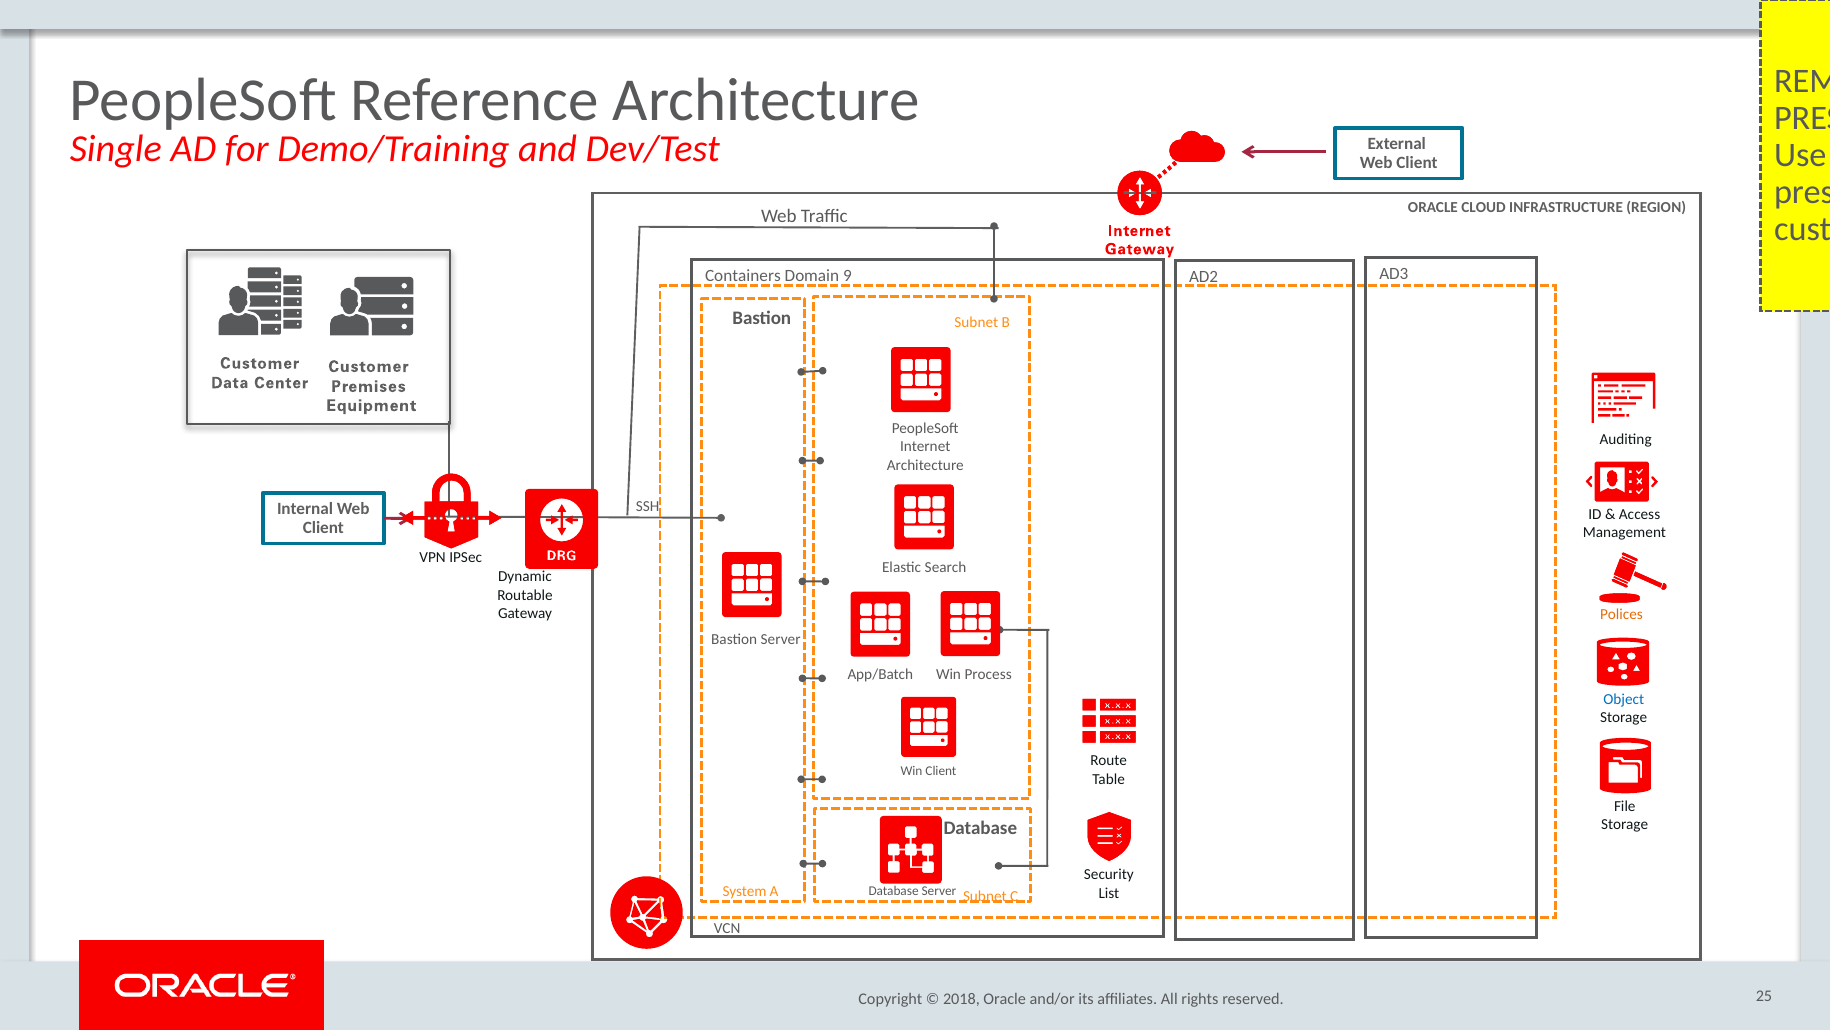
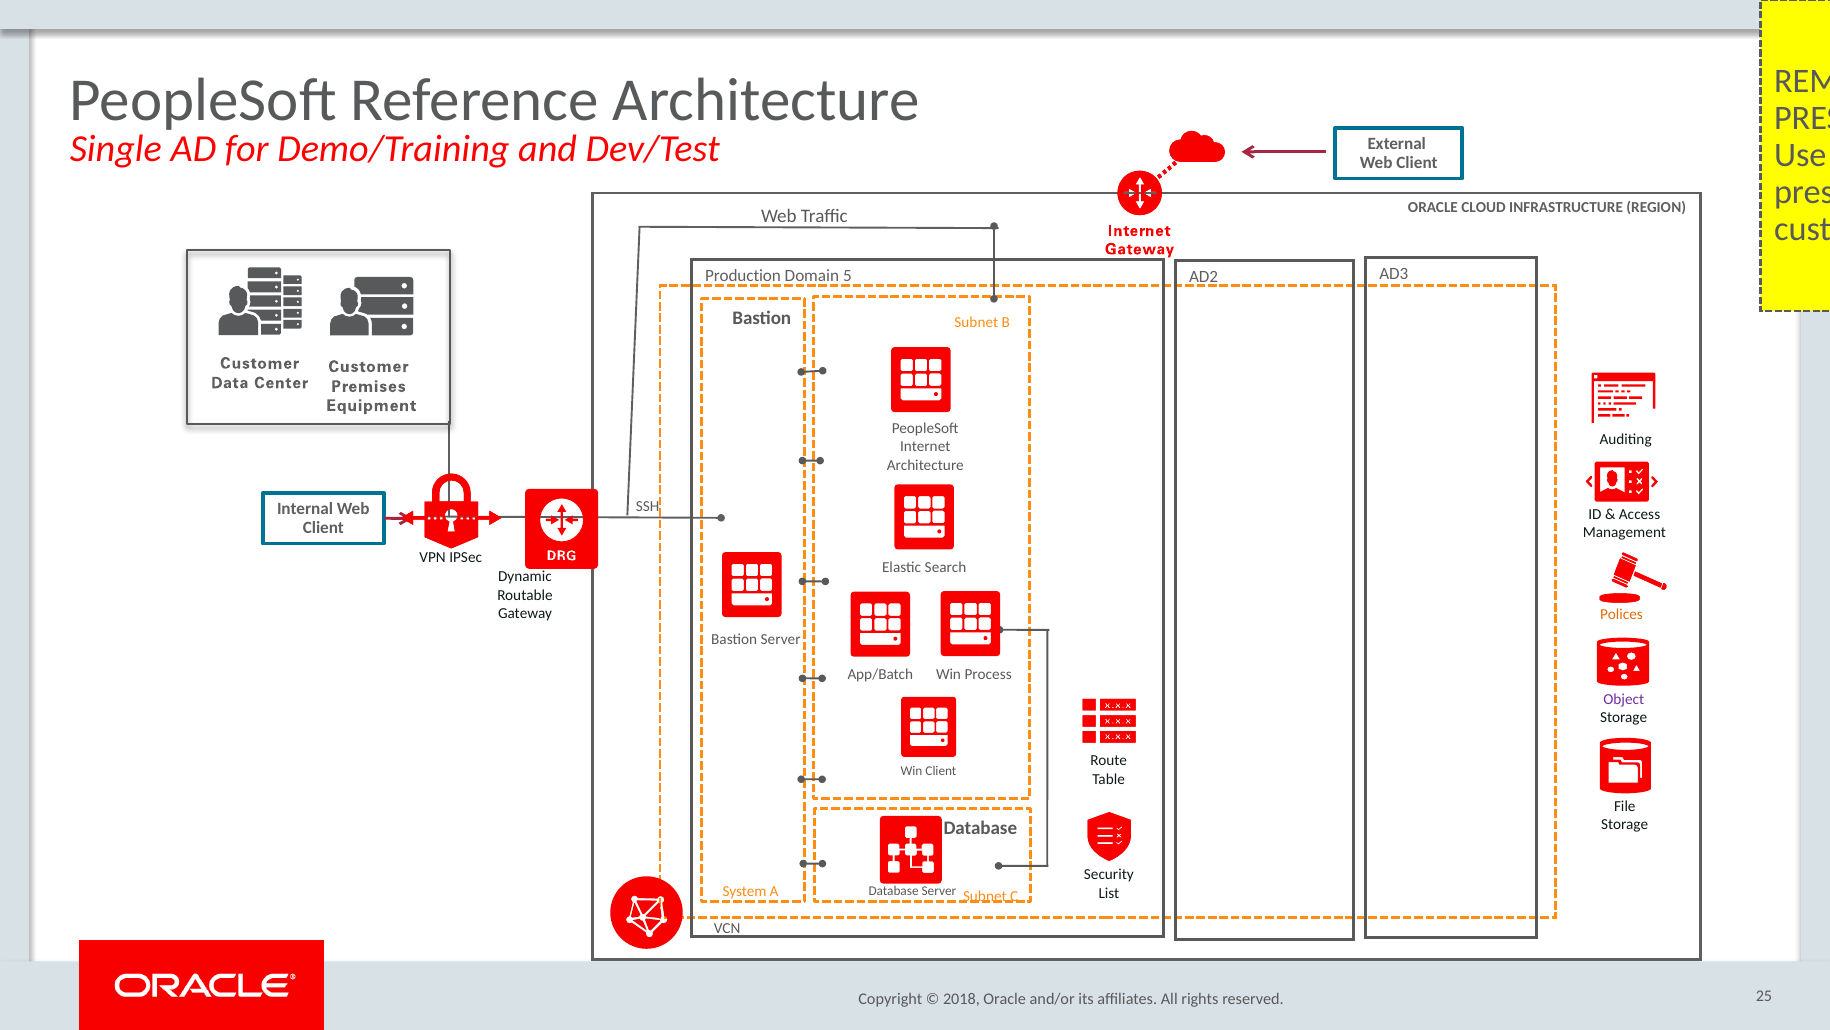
Containers: Containers -> Production
9: 9 -> 5
Object colour: blue -> purple
